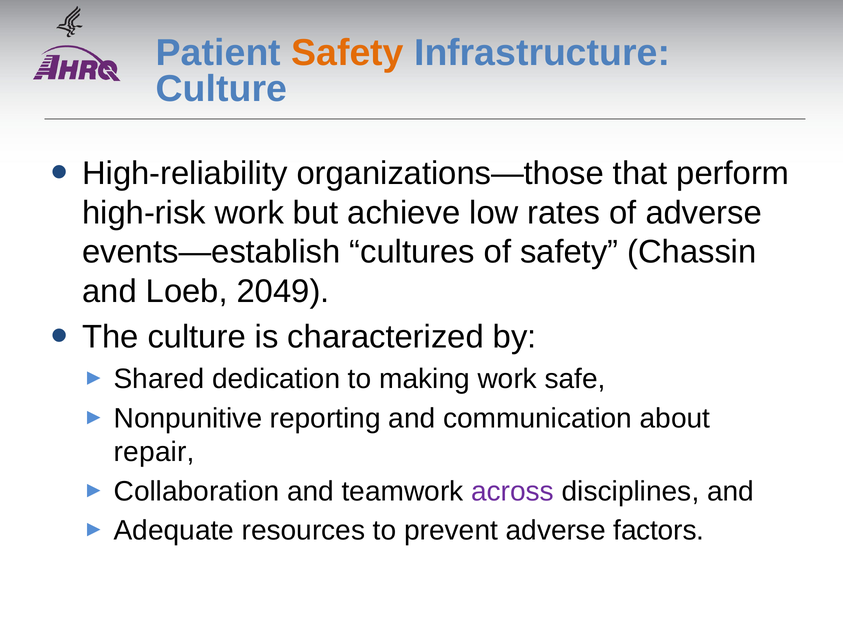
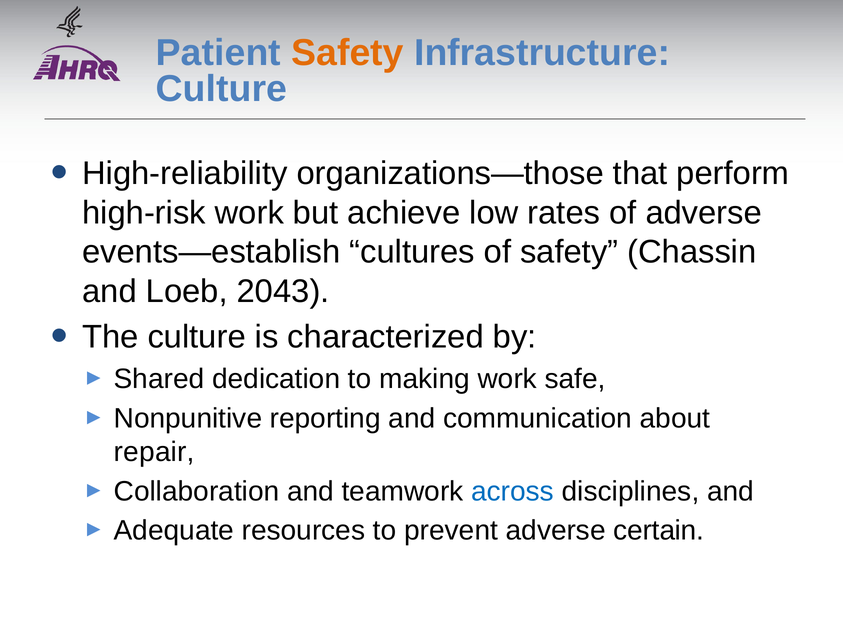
2049: 2049 -> 2043
across colour: purple -> blue
factors: factors -> certain
